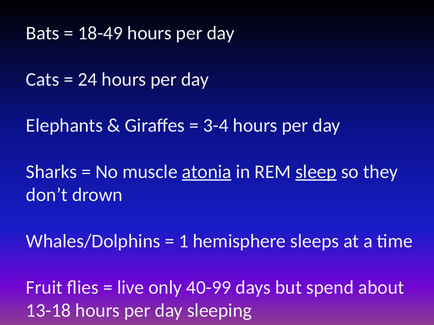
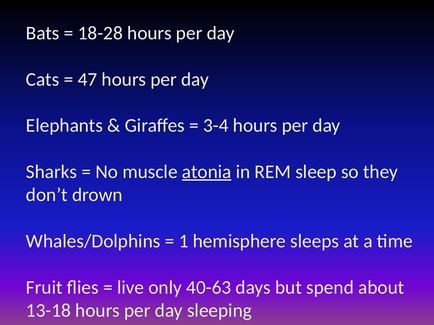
18-49: 18-49 -> 18-28
24: 24 -> 47
sleep underline: present -> none
40-99: 40-99 -> 40-63
